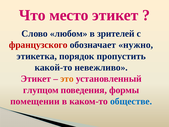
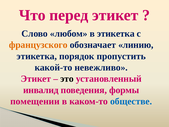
место: место -> перед
в зрителей: зрителей -> этикетка
французского colour: red -> orange
нужно: нужно -> линию
это colour: orange -> black
глупцом: глупцом -> инвалид
